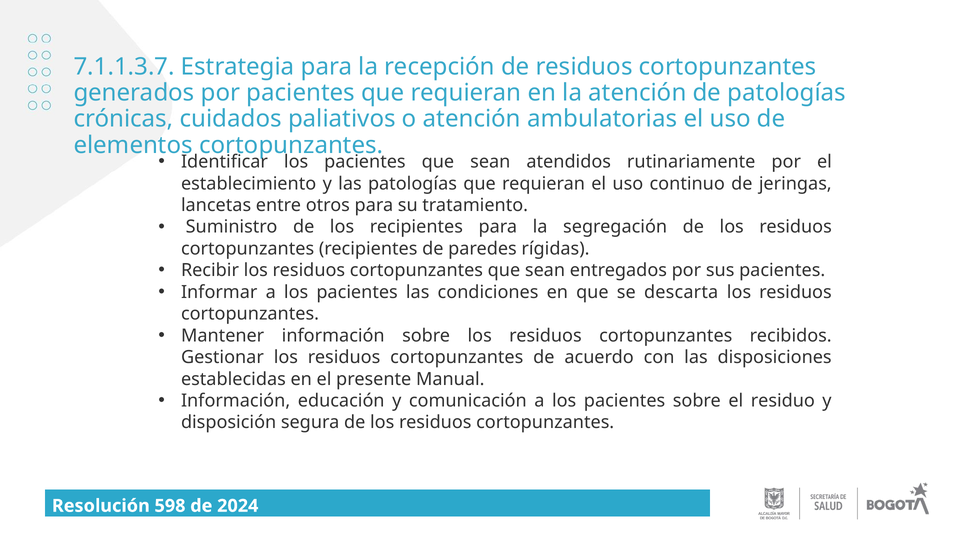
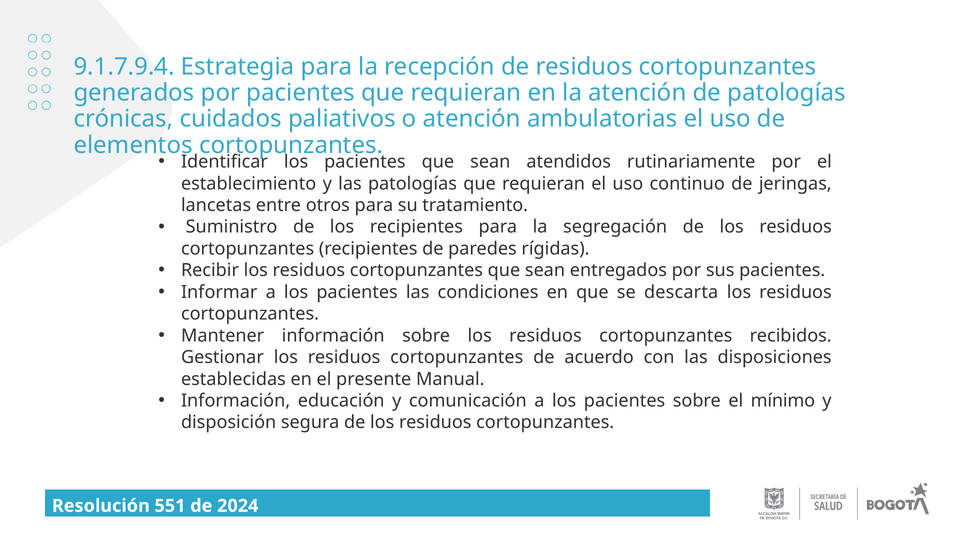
7.1.1.3.7: 7.1.1.3.7 -> 9.1.7.9.4
residuo: residuo -> mínimo
598: 598 -> 551
